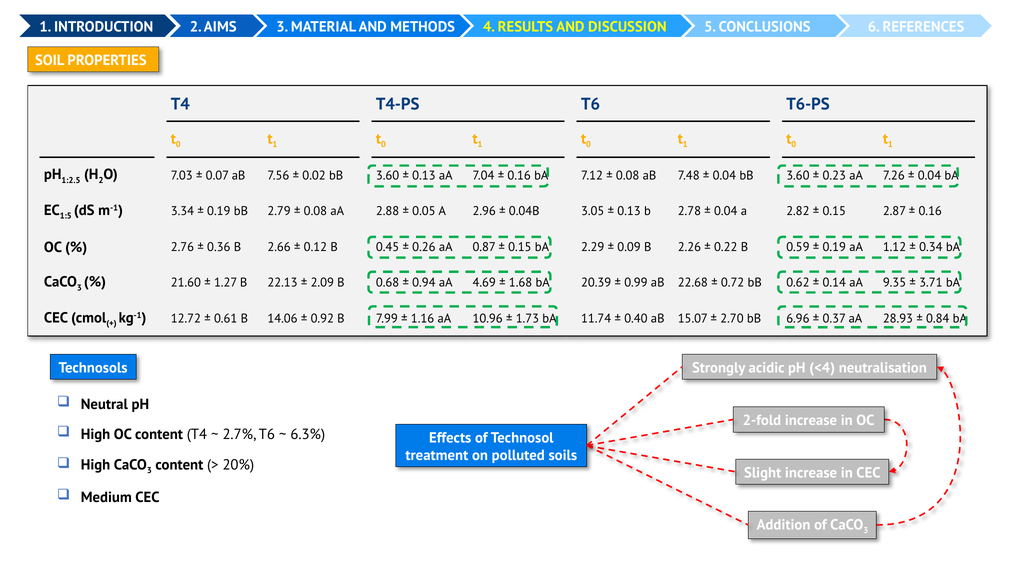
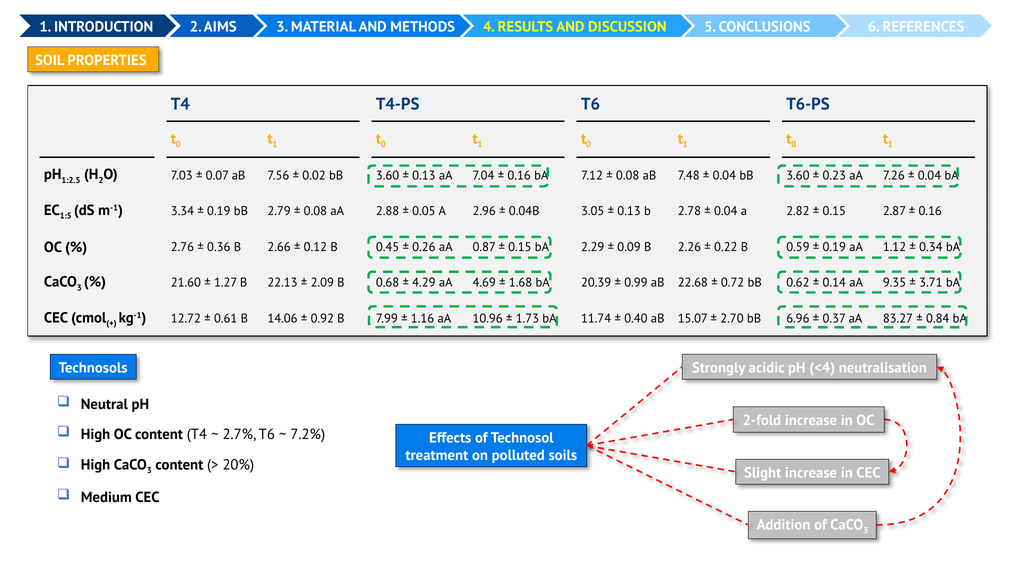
0.94: 0.94 -> 4.29
28.93: 28.93 -> 83.27
6.3%: 6.3% -> 7.2%
